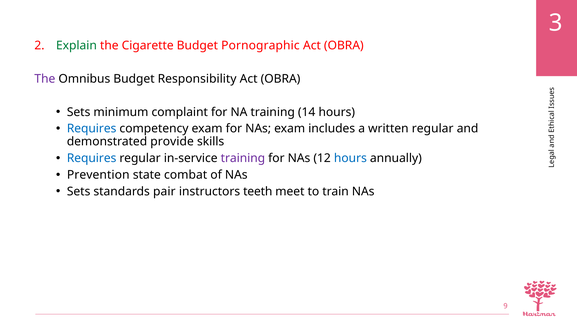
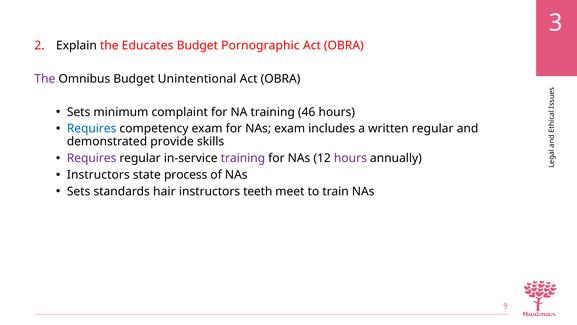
Explain colour: green -> black
Cigarette: Cigarette -> Educates
Responsibility: Responsibility -> Unintentional
14: 14 -> 46
Requires at (92, 158) colour: blue -> purple
hours at (350, 158) colour: blue -> purple
Prevention at (98, 175): Prevention -> Instructors
combat: combat -> process
pair: pair -> hair
